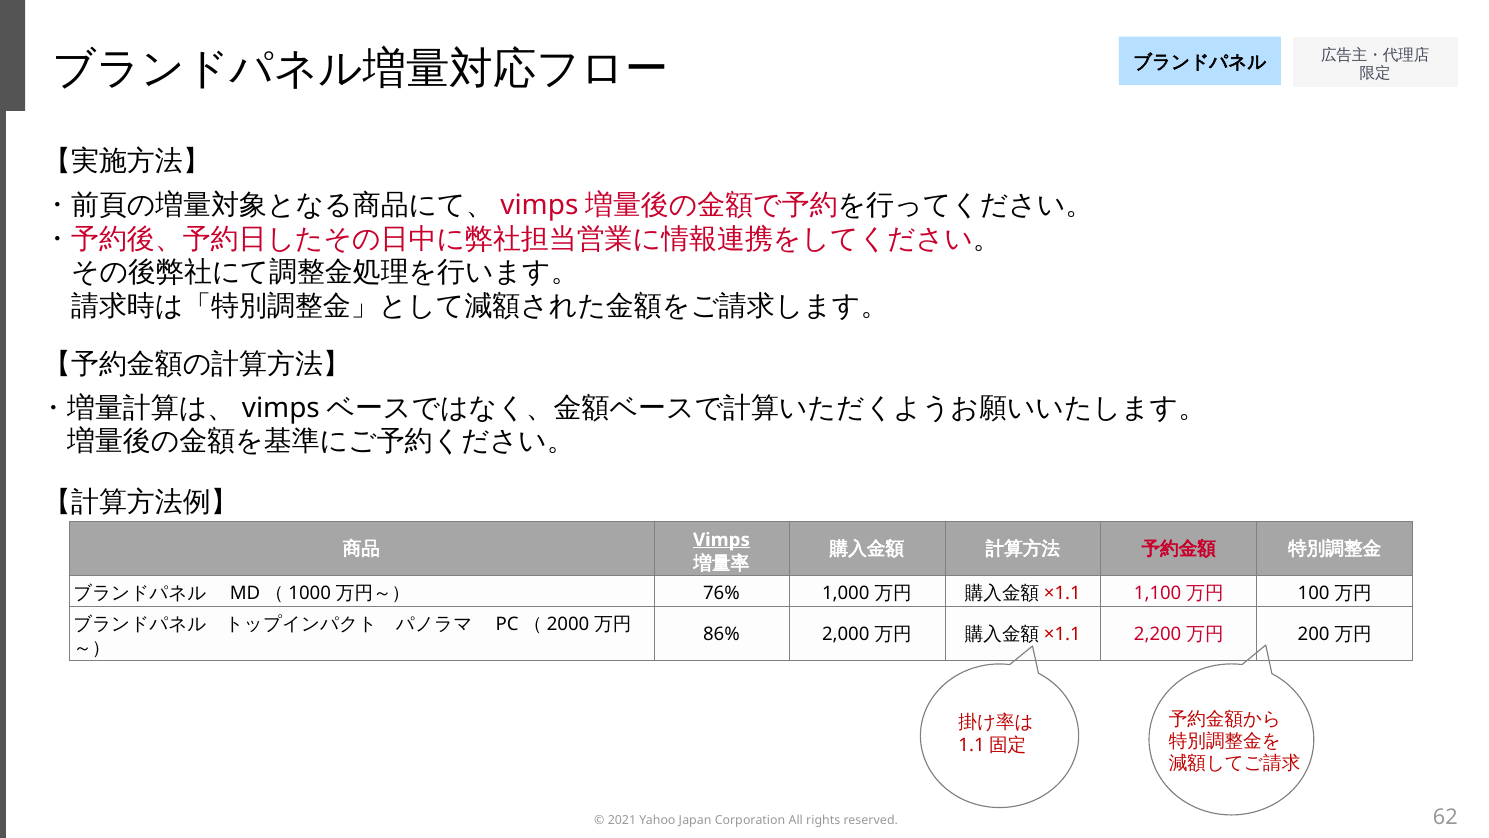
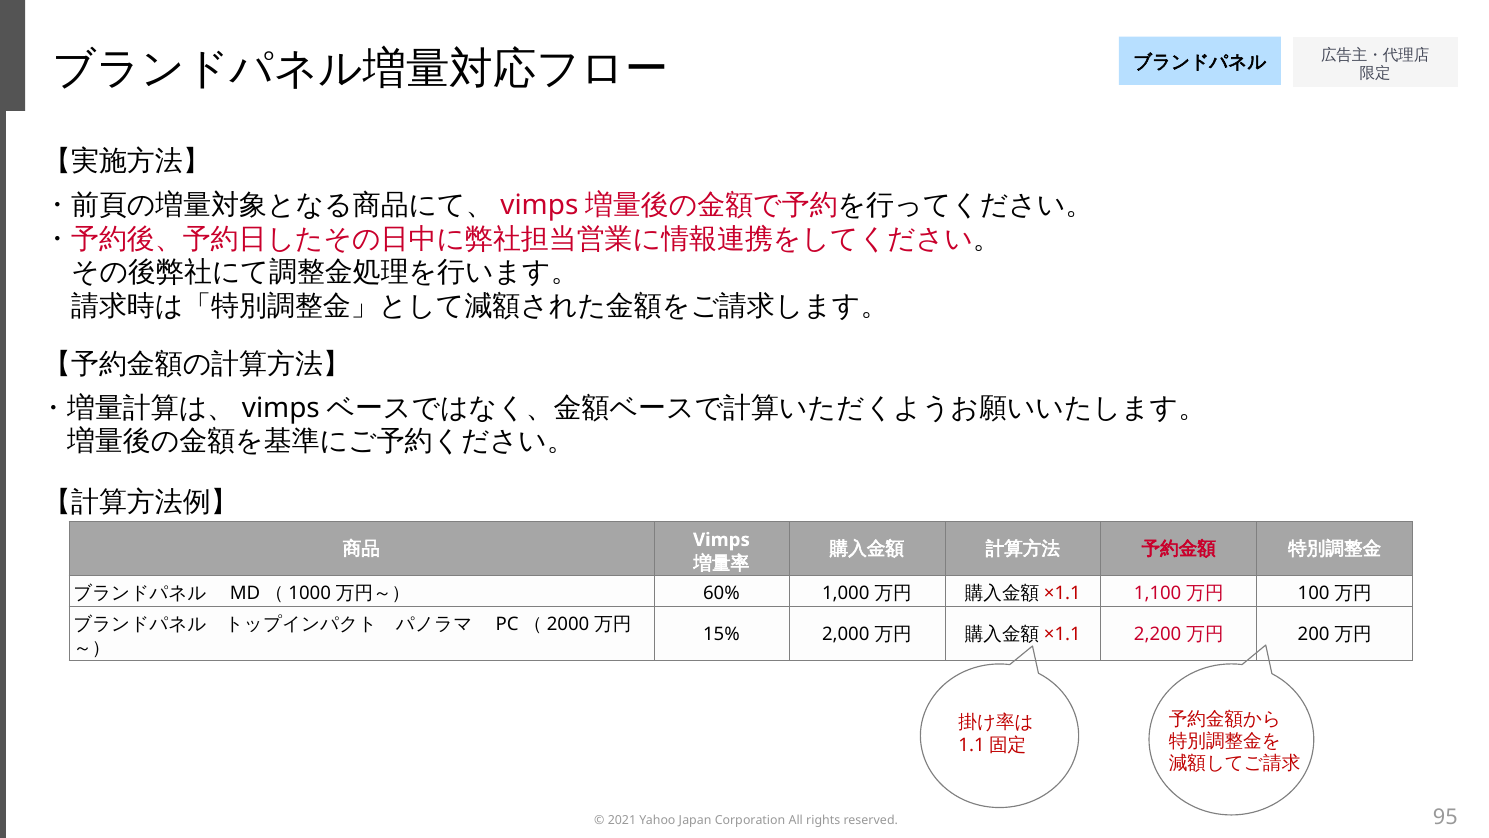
Vimps underline: present -> none
76%: 76% -> 60%
86%: 86% -> 15%
62: 62 -> 95
